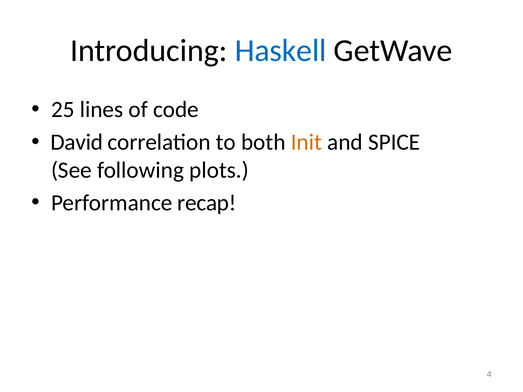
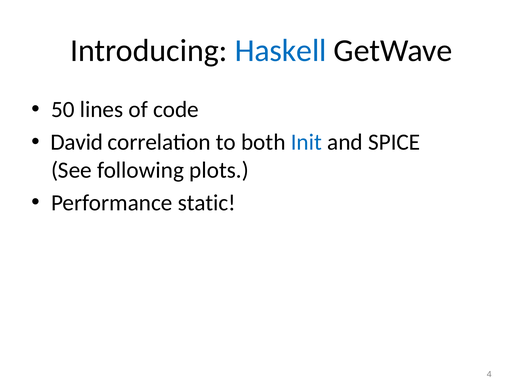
25: 25 -> 50
Init colour: orange -> blue
recap: recap -> static
